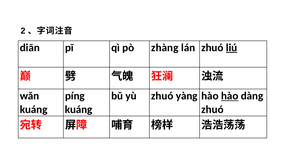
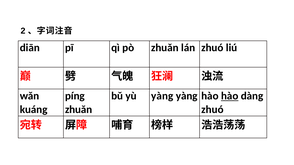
pò zhàng: zhàng -> zhuǎn
liú underline: present -> none
yù zhuó: zhuó -> yàng
kuáng at (79, 110): kuáng -> zhuǎn
